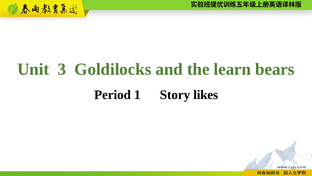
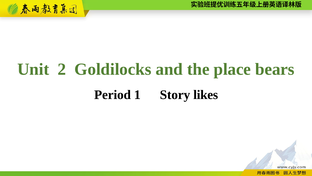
3: 3 -> 2
learn: learn -> place
